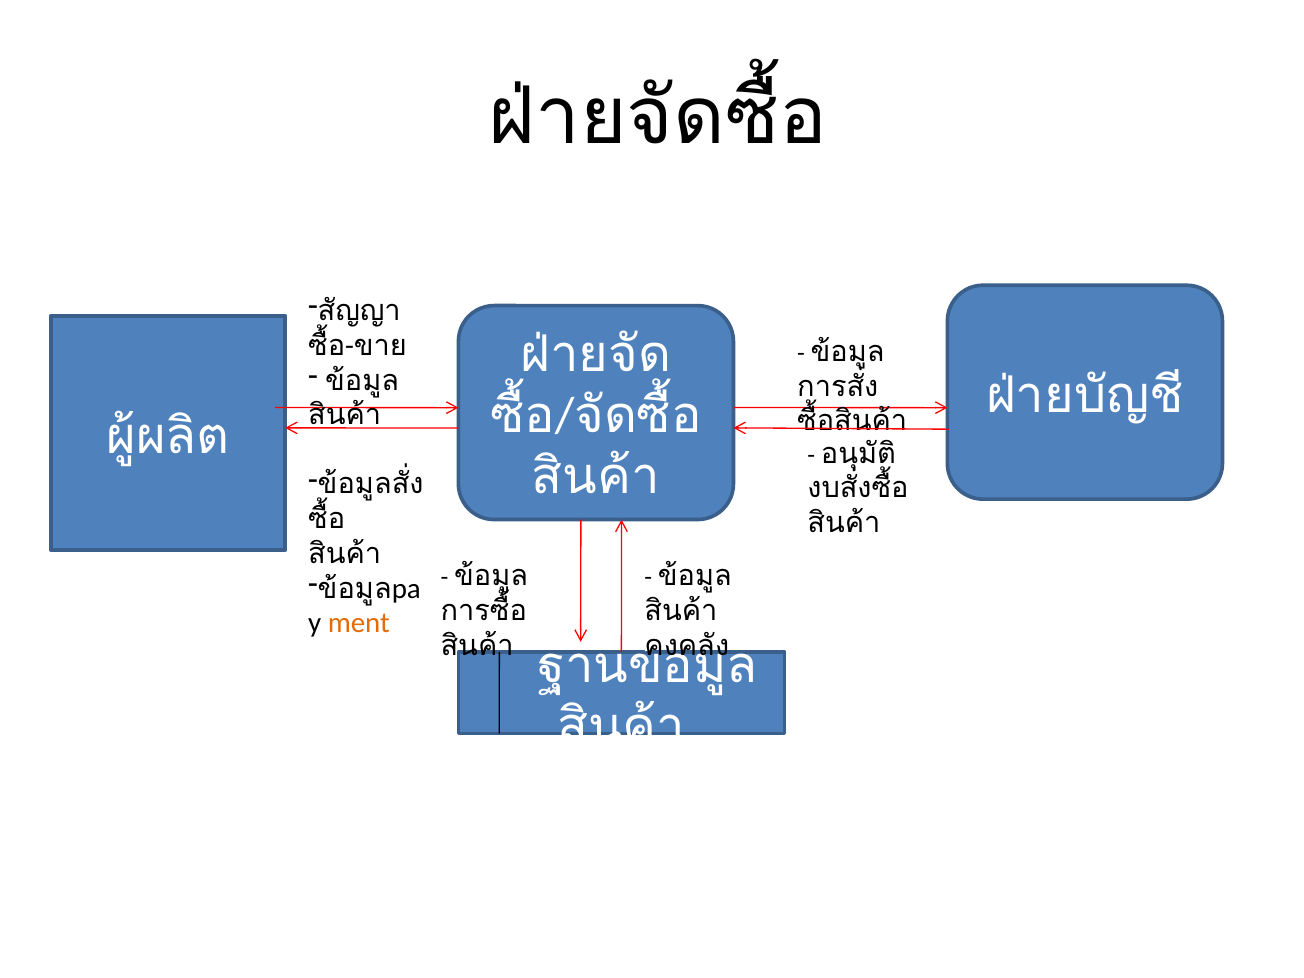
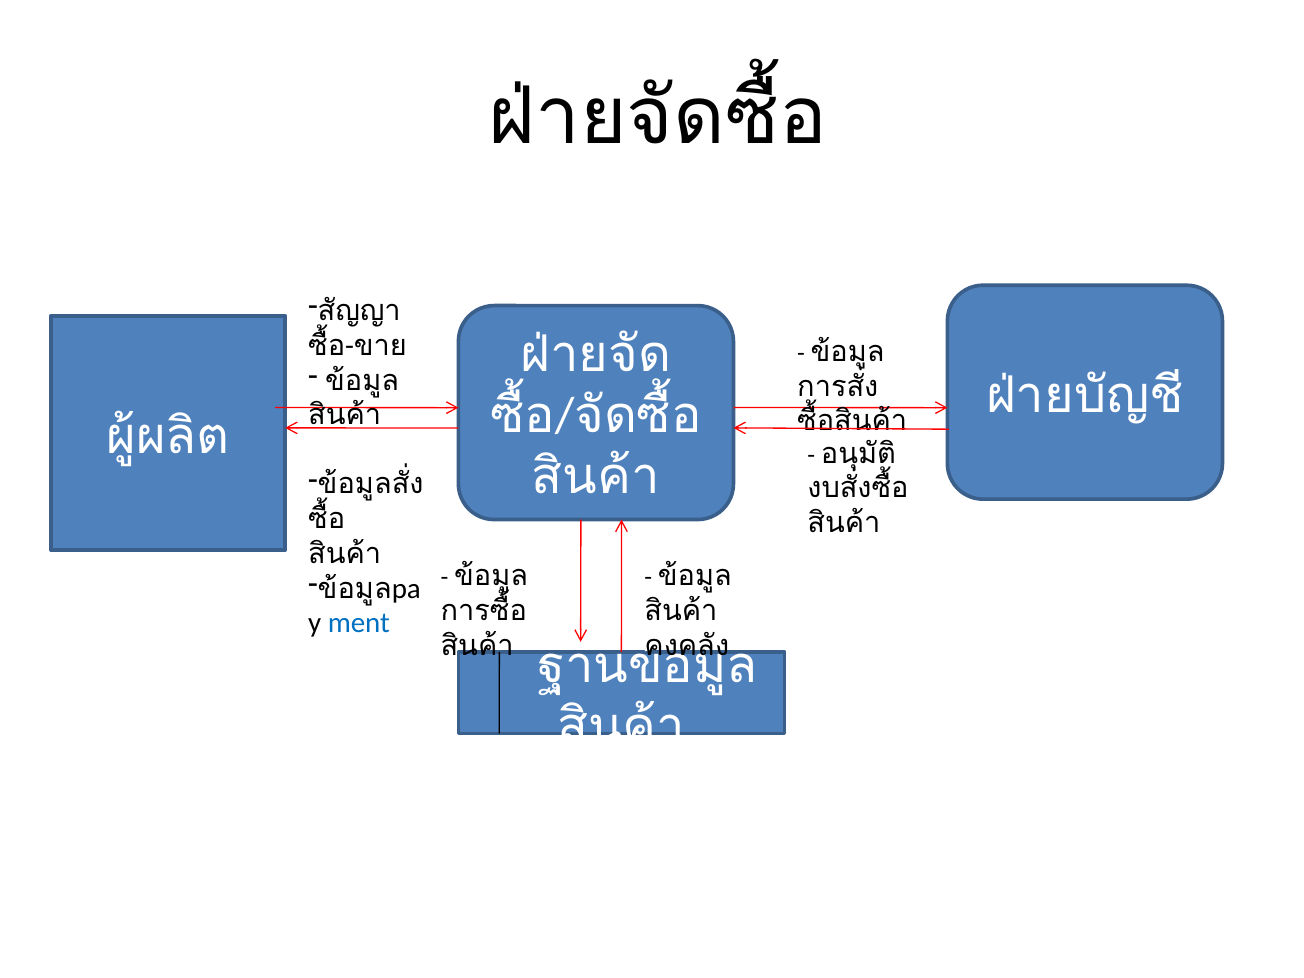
ment colour: orange -> blue
